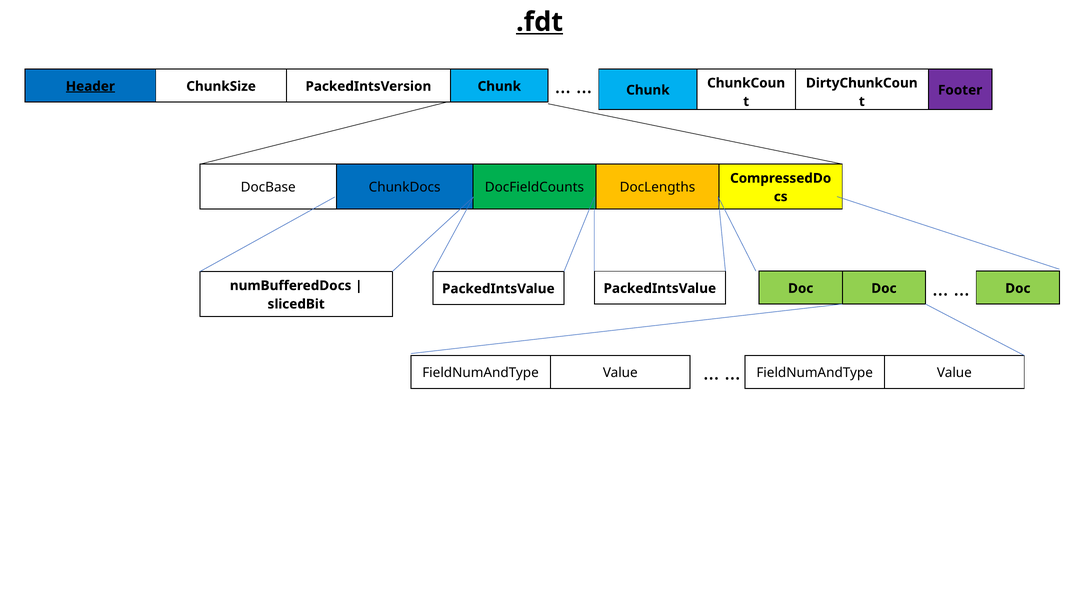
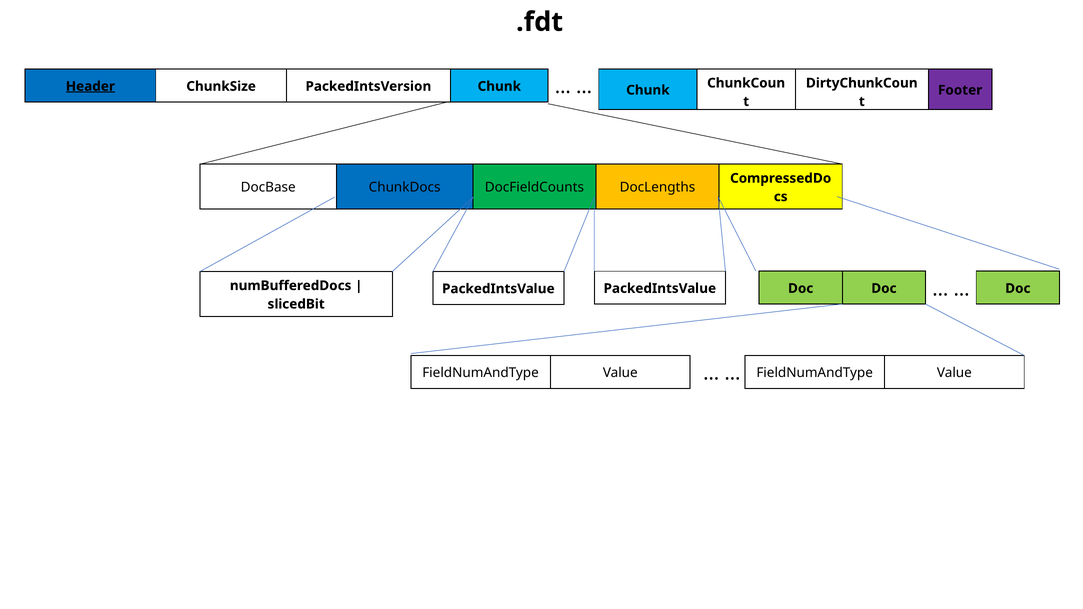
.fdt underline: present -> none
